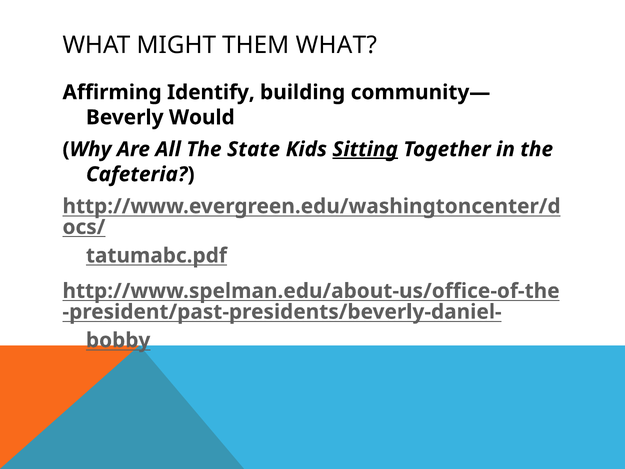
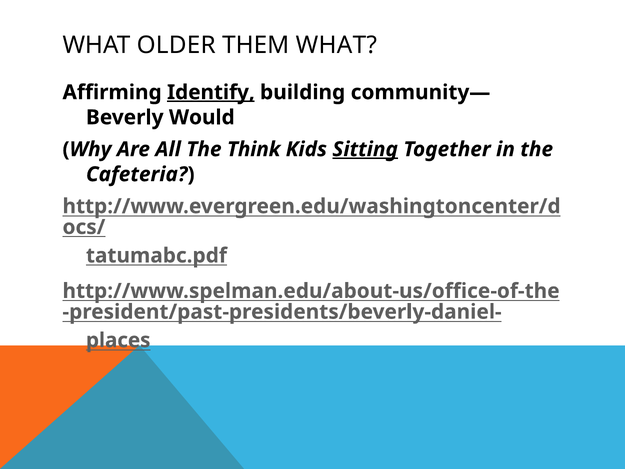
MIGHT: MIGHT -> OLDER
Identify underline: none -> present
State: State -> Think
bobby: bobby -> places
